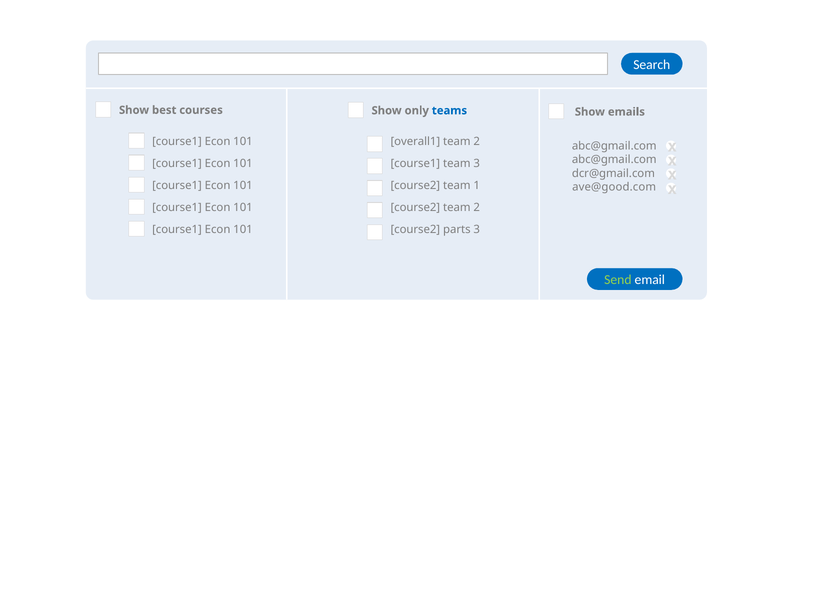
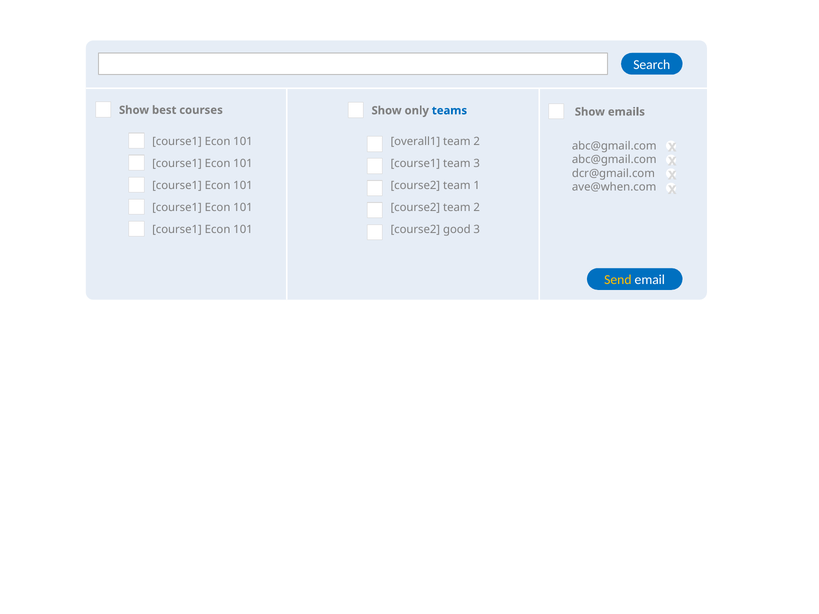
ave@good.com: ave@good.com -> ave@when.com
parts: parts -> good
Send colour: light green -> yellow
